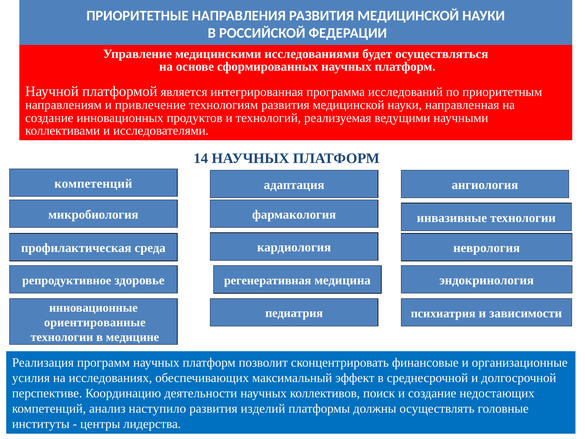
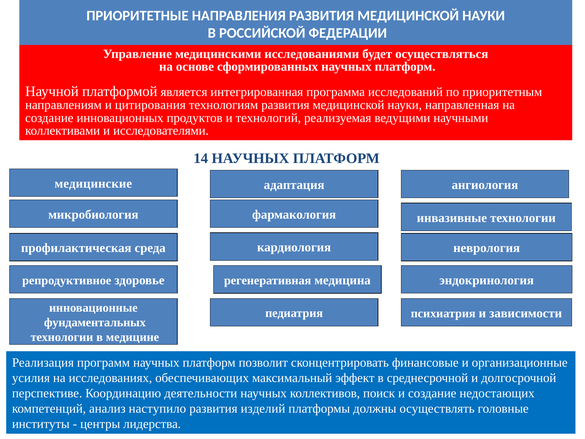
привлечение: привлечение -> цитирования
компетенций at (93, 183): компетенций -> медицинские
ориентированные: ориентированные -> фундаментальных
